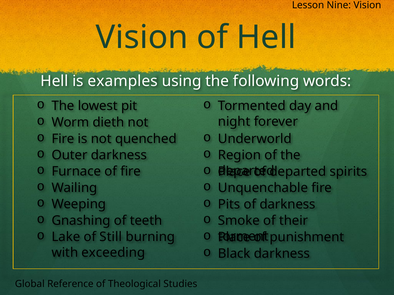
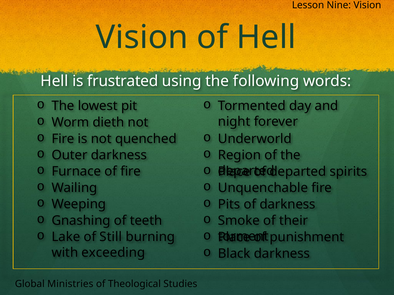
examples: examples -> frustrated
Reference: Reference -> Ministries
